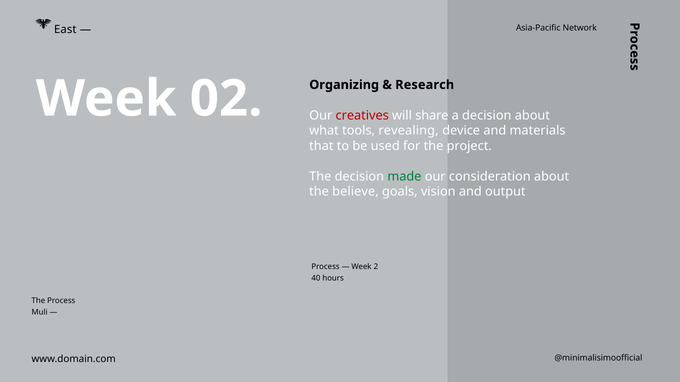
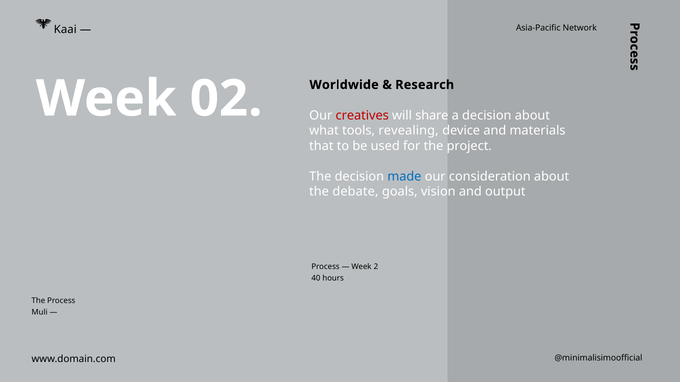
East: East -> Kaai
Organizing: Organizing -> Worldwide
made colour: green -> blue
believe: believe -> debate
